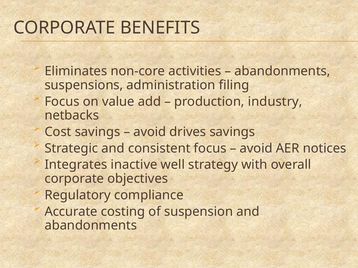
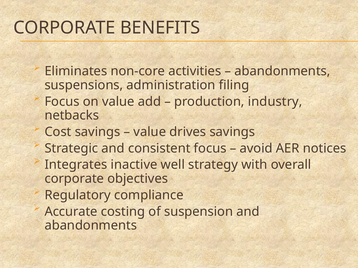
avoid at (150, 132): avoid -> value
